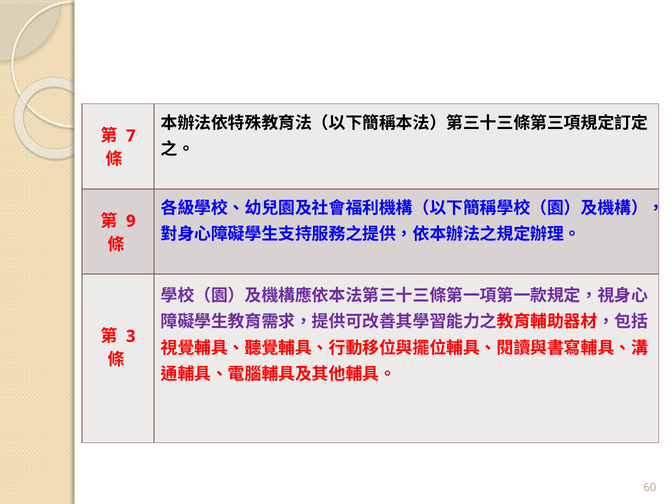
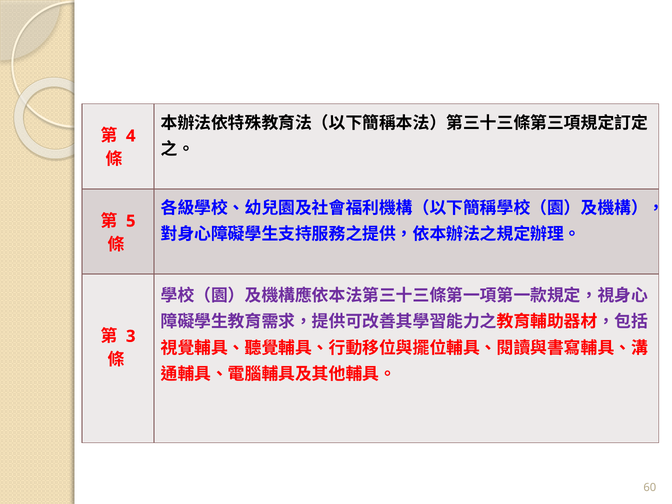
7: 7 -> 4
9: 9 -> 5
